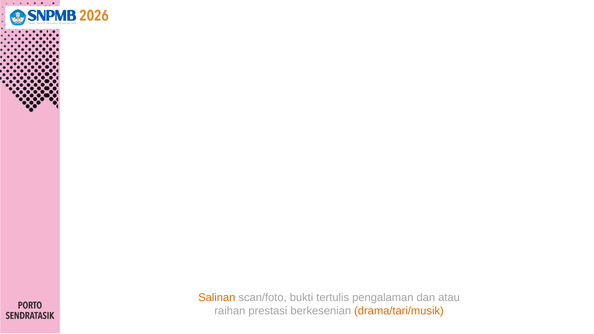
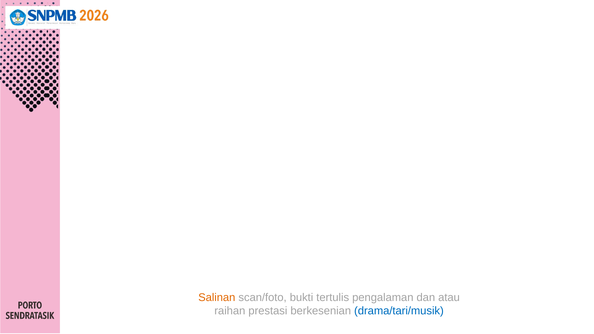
drama/tari/musik colour: orange -> blue
